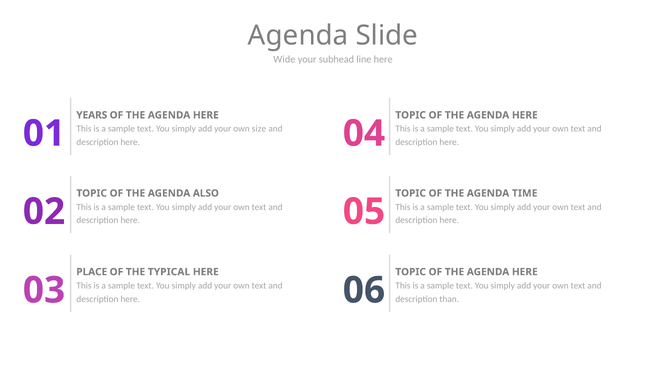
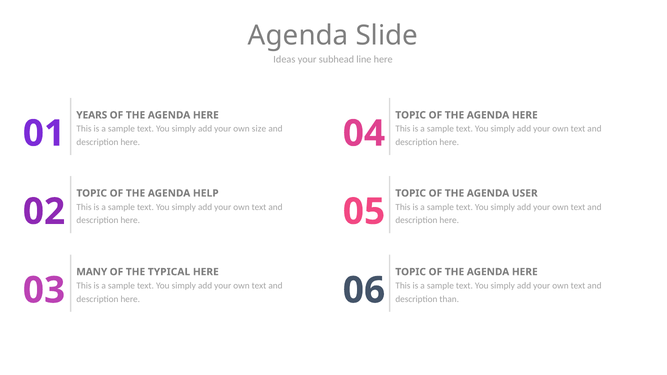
Wide: Wide -> Ideas
ALSO: ALSO -> HELP
TIME: TIME -> USER
PLACE: PLACE -> MANY
